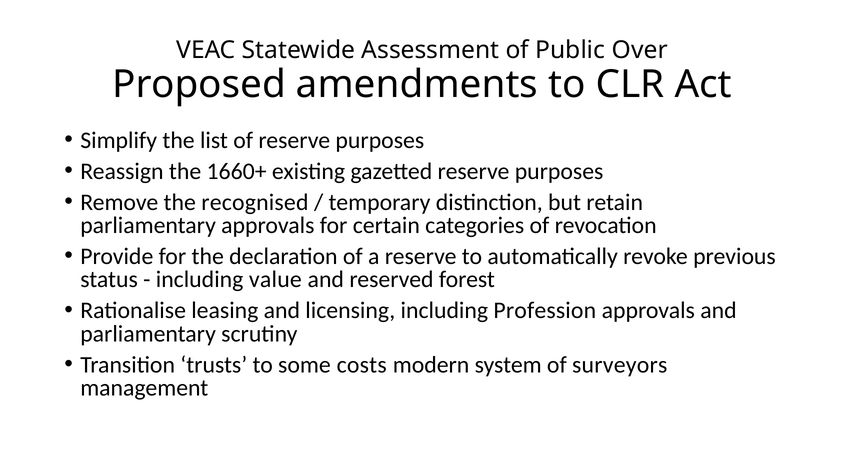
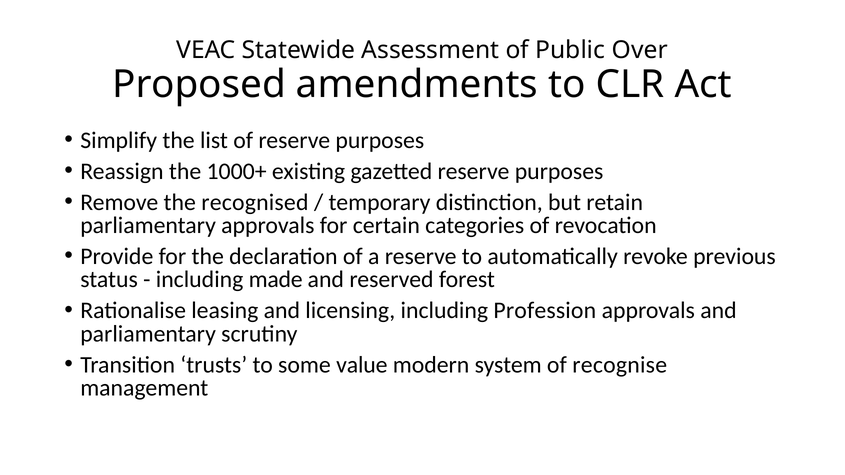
1660+: 1660+ -> 1000+
value: value -> made
costs: costs -> value
surveyors: surveyors -> recognise
